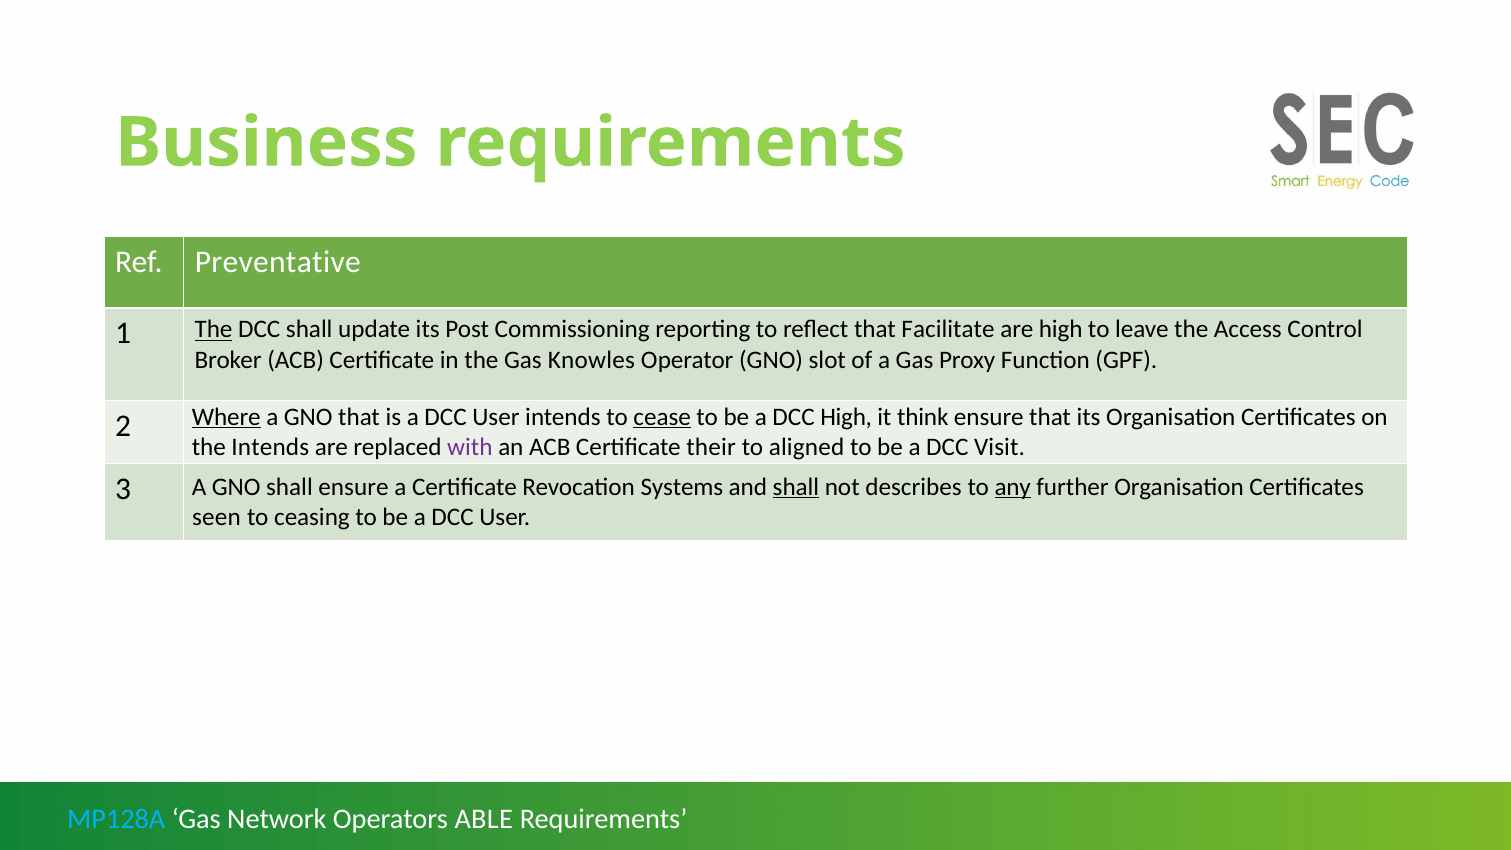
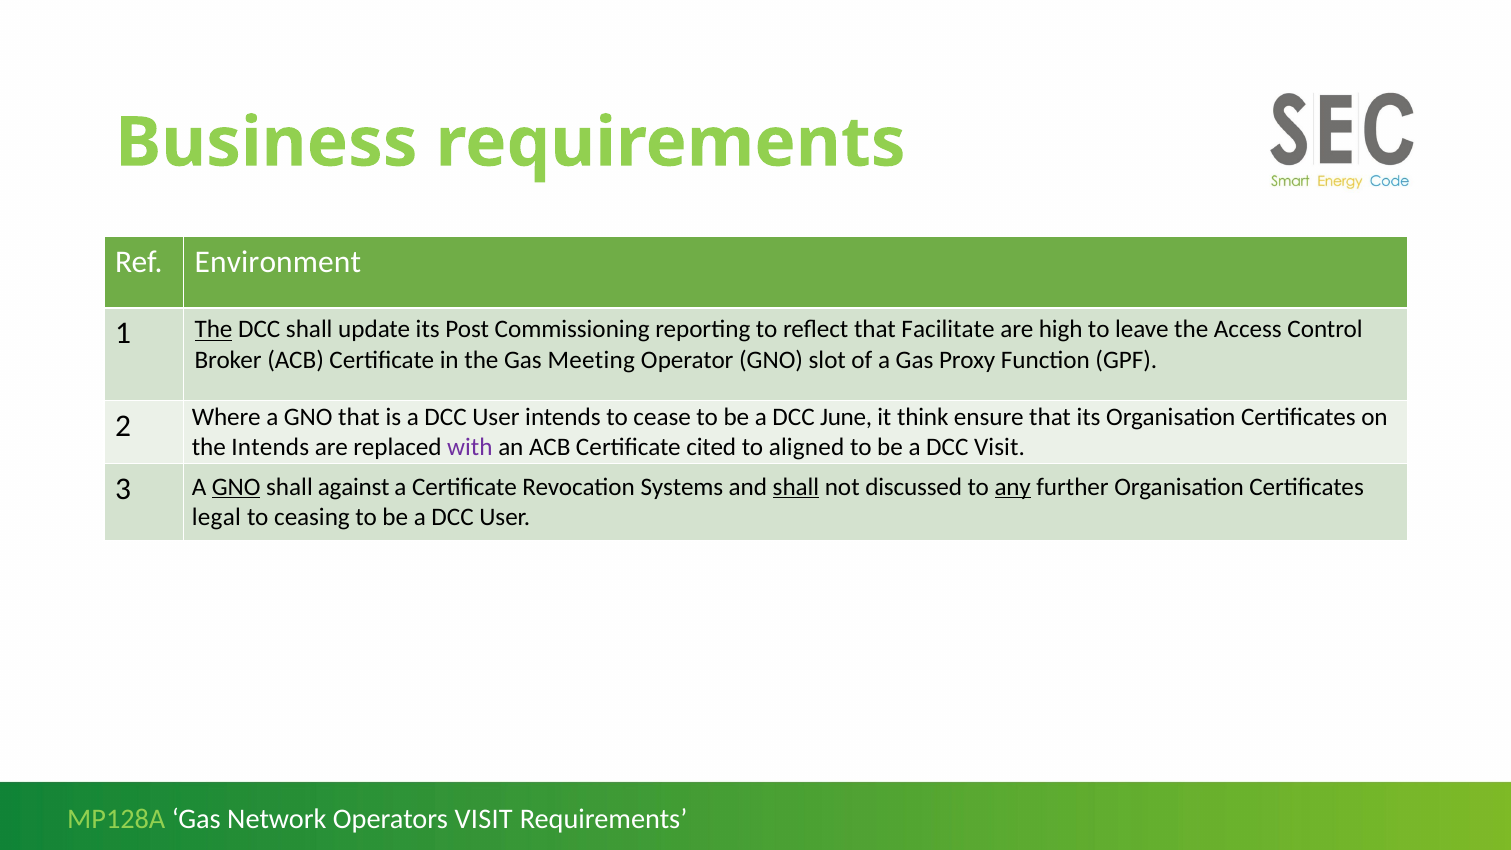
Preventative: Preventative -> Environment
Knowles: Knowles -> Meeting
Where underline: present -> none
cease underline: present -> none
DCC High: High -> June
their: their -> cited
GNO at (236, 487) underline: none -> present
shall ensure: ensure -> against
describes: describes -> discussed
seen: seen -> legal
MP128A colour: light blue -> light green
Operators ABLE: ABLE -> VISIT
